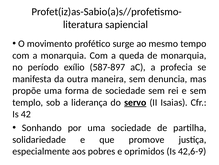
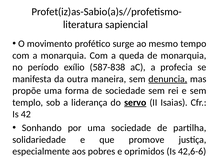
587-897: 587-897 -> 587-838
denuncia underline: none -> present
42,6-9: 42,6-9 -> 42,6-6
